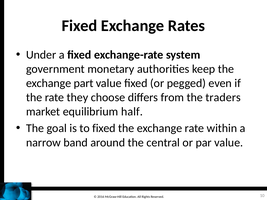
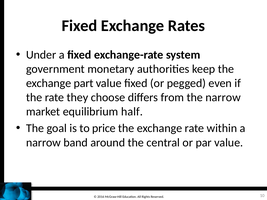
the traders: traders -> narrow
to fixed: fixed -> price
